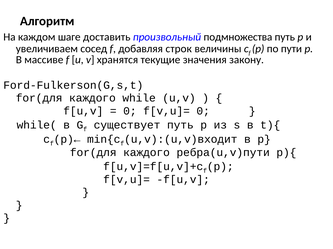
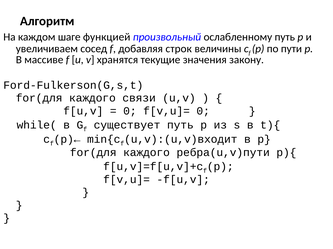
доставить: доставить -> функцией
подмножества: подмножества -> ослабленному
while: while -> связи
